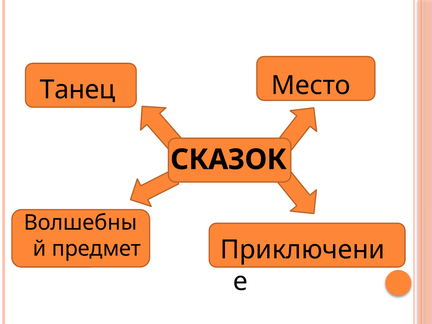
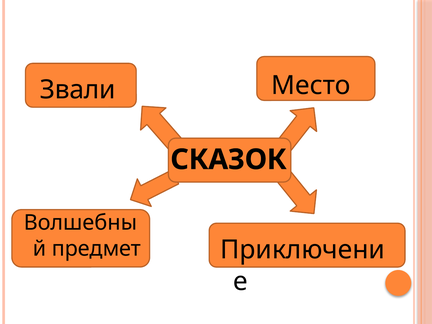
Танец: Танец -> Звали
